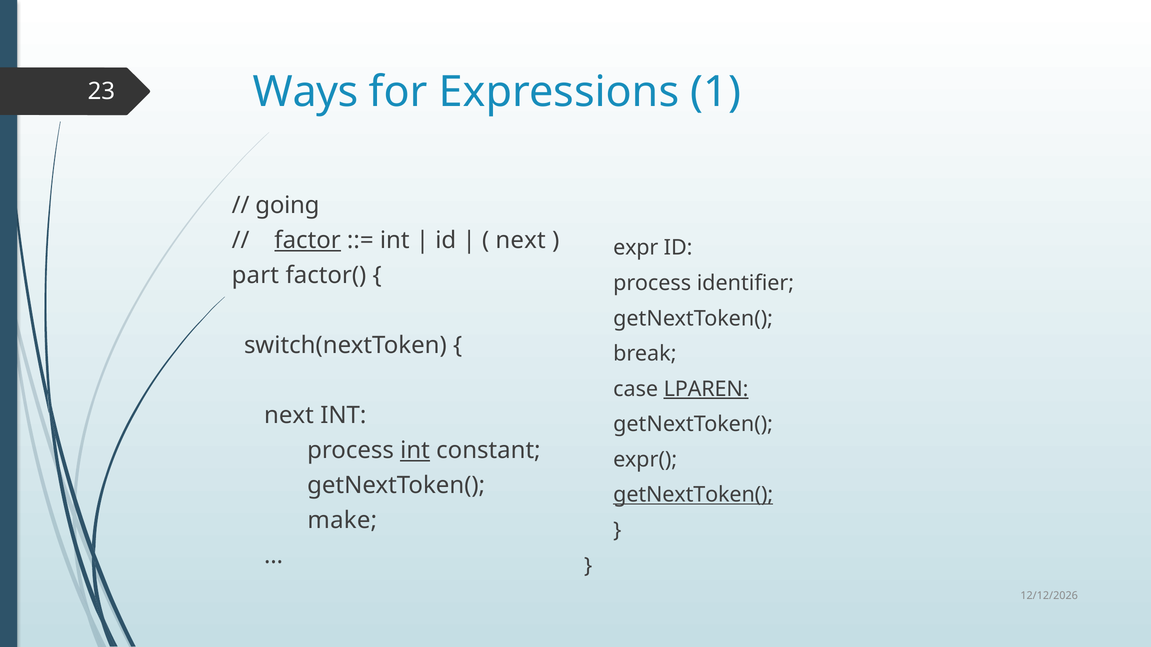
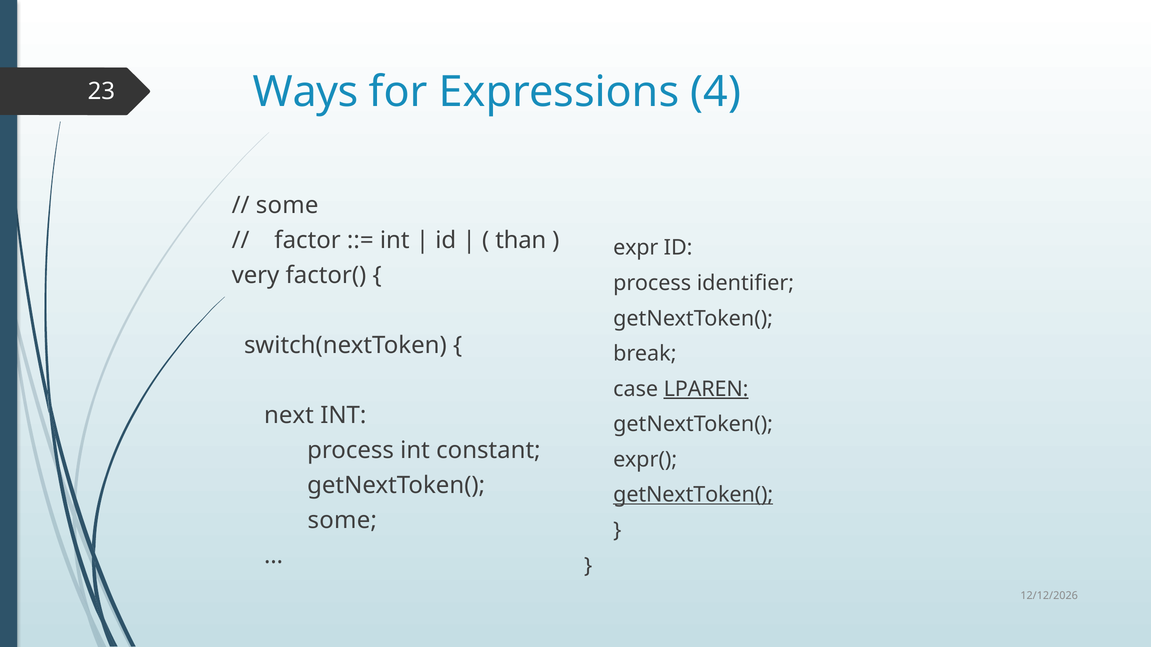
1: 1 -> 4
going at (287, 205): going -> some
factor underline: present -> none
next at (521, 240): next -> than
part: part -> very
int at (415, 451) underline: present -> none
make at (342, 521): make -> some
